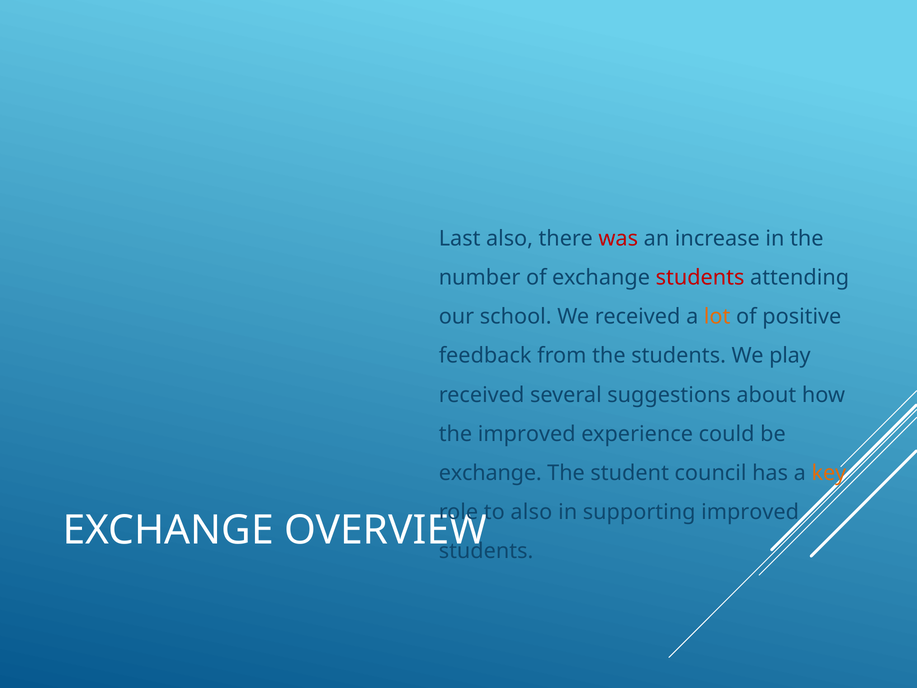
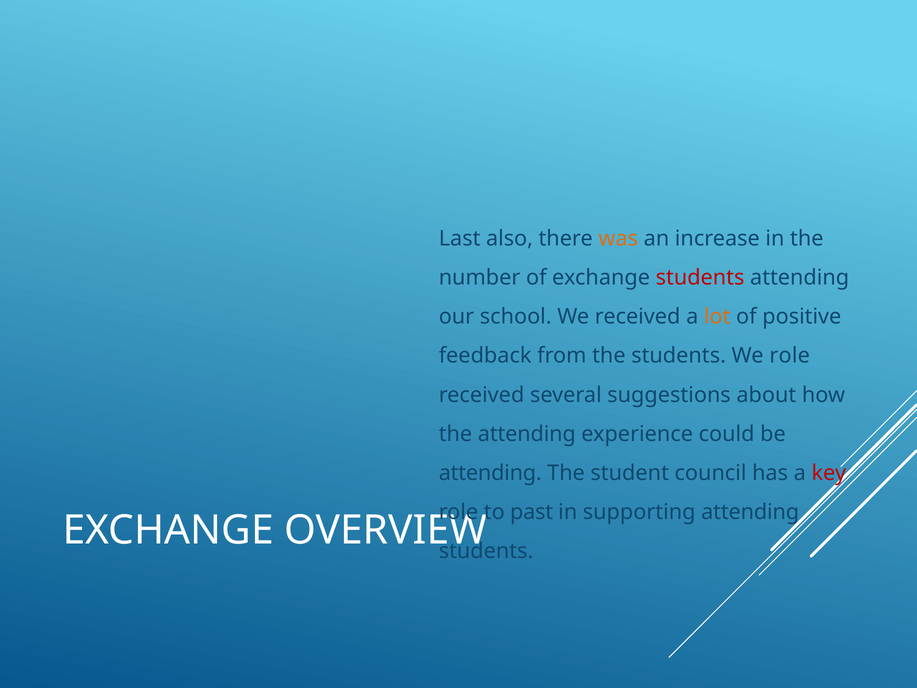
was colour: red -> orange
We play: play -> role
the improved: improved -> attending
exchange at (490, 473): exchange -> attending
key colour: orange -> red
to also: also -> past
supporting improved: improved -> attending
